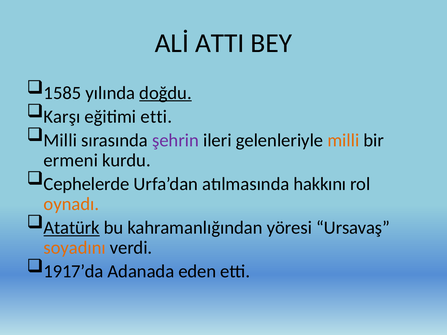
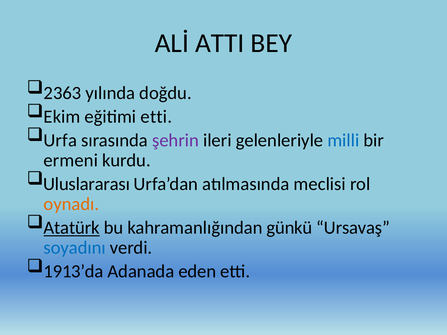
1585: 1585 -> 2363
doğdu underline: present -> none
Karşı: Karşı -> Ekim
Milli at (60, 140): Milli -> Urfa
milli at (343, 140) colour: orange -> blue
Cephelerde: Cephelerde -> Uluslararası
hakkını: hakkını -> meclisi
yöresi: yöresi -> günkü
soyadını colour: orange -> blue
1917’da: 1917’da -> 1913’da
